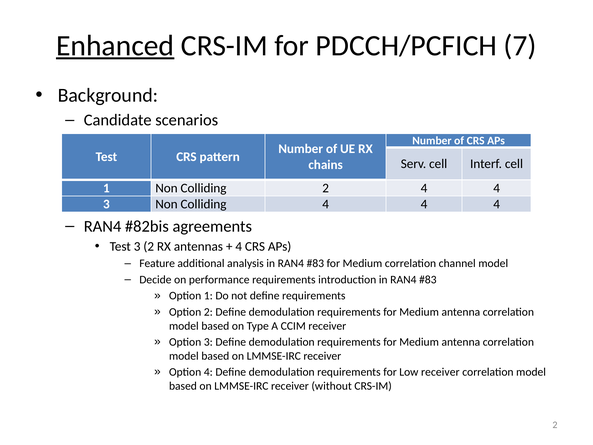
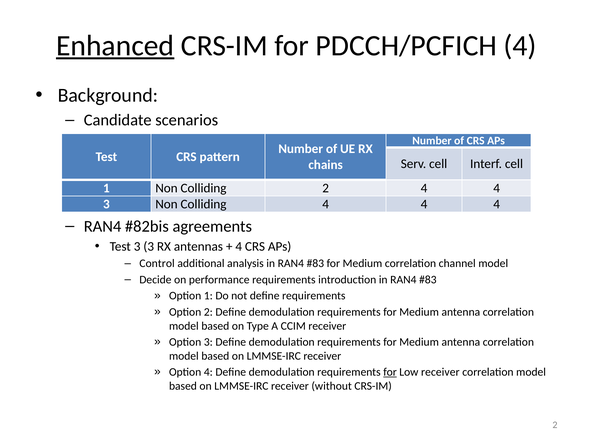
PDCCH/PCFICH 7: 7 -> 4
3 2: 2 -> 3
Feature: Feature -> Control
for at (390, 372) underline: none -> present
